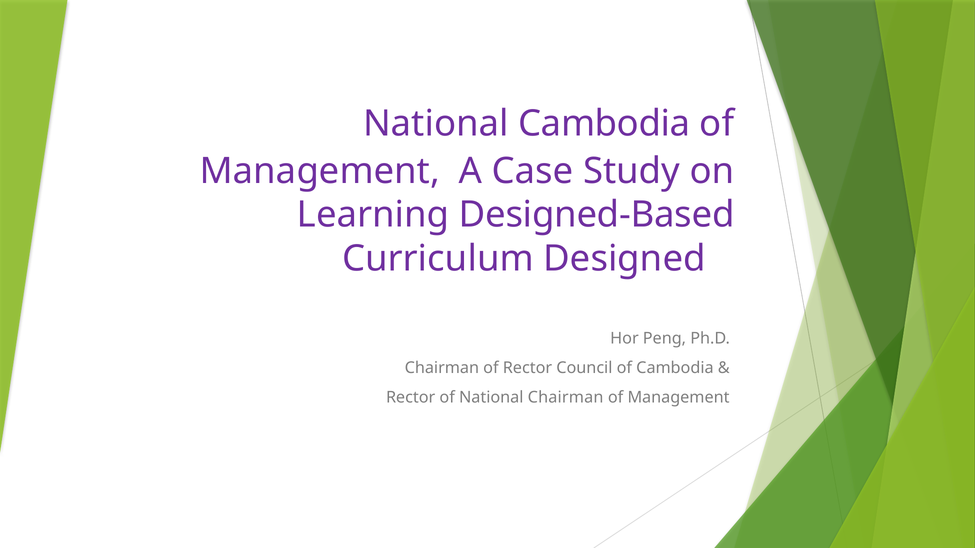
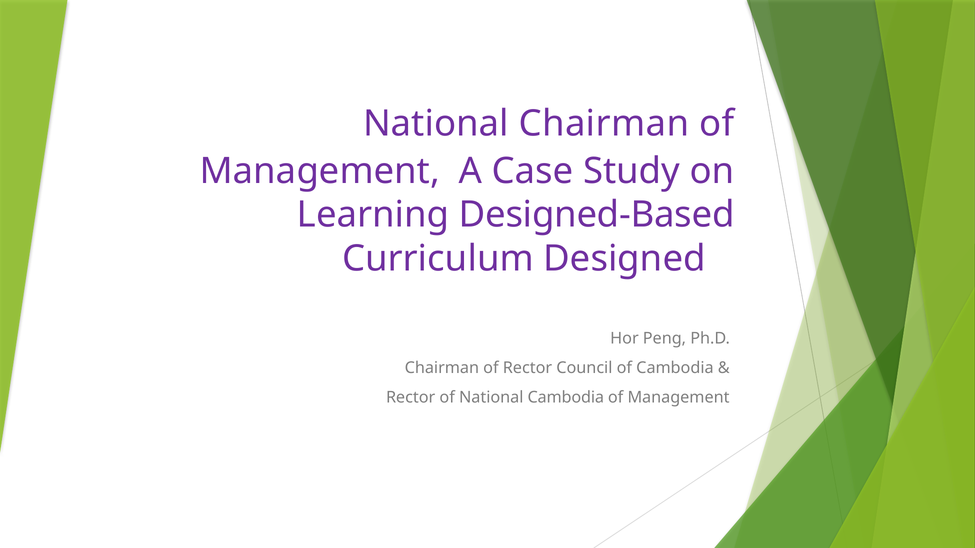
National Cambodia: Cambodia -> Chairman
National Chairman: Chairman -> Cambodia
